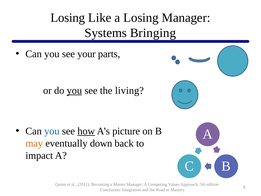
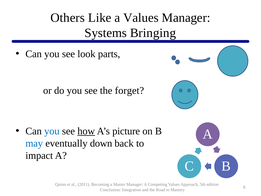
Losing at (68, 18): Losing -> Others
a Losing: Losing -> Values
your: your -> look
you at (74, 90) underline: present -> none
living: living -> forget
may colour: orange -> blue
